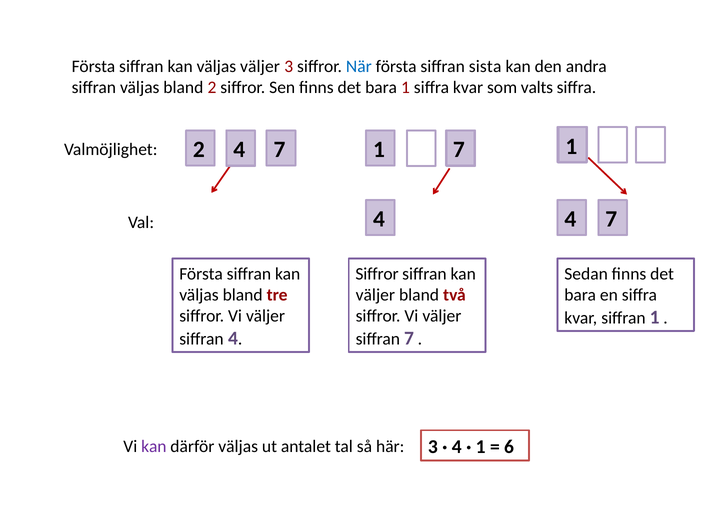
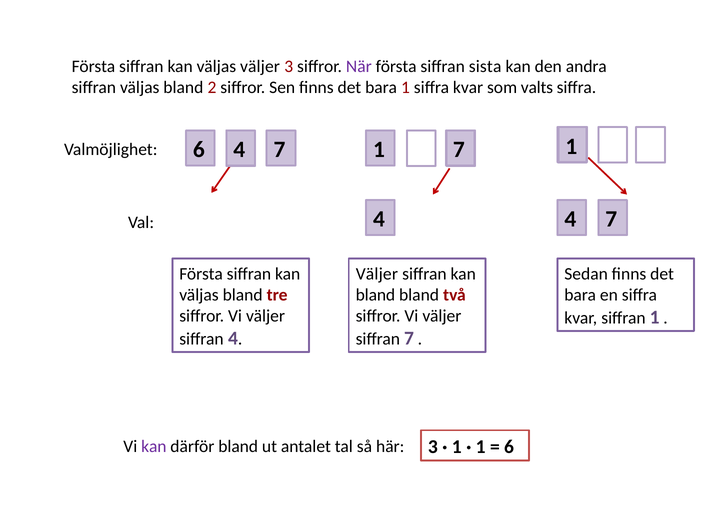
När colour: blue -> purple
Valmöjlighet 2: 2 -> 6
Siffror at (377, 274): Siffror -> Väljer
väljer at (375, 295): väljer -> bland
därför väljas: väljas -> bland
4 at (457, 447): 4 -> 1
